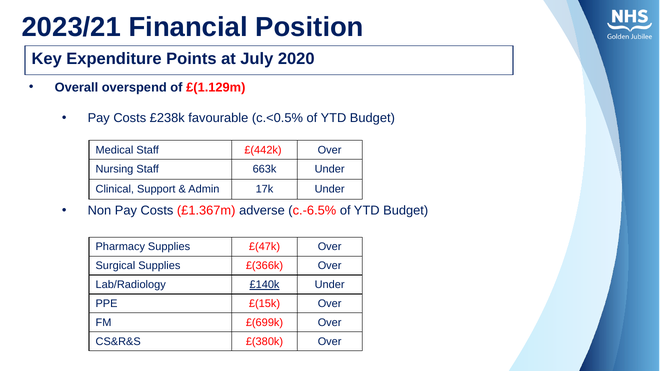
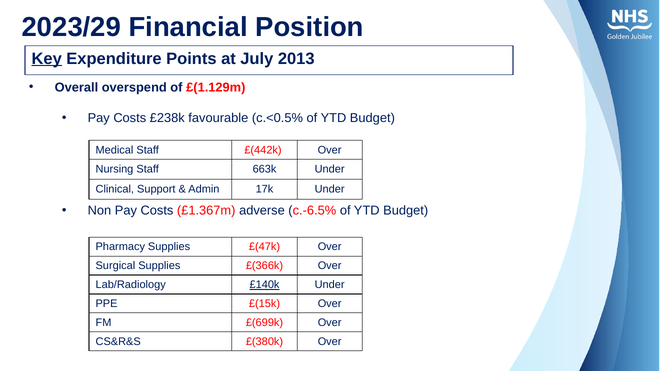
2023/21: 2023/21 -> 2023/29
Key underline: none -> present
2020: 2020 -> 2013
